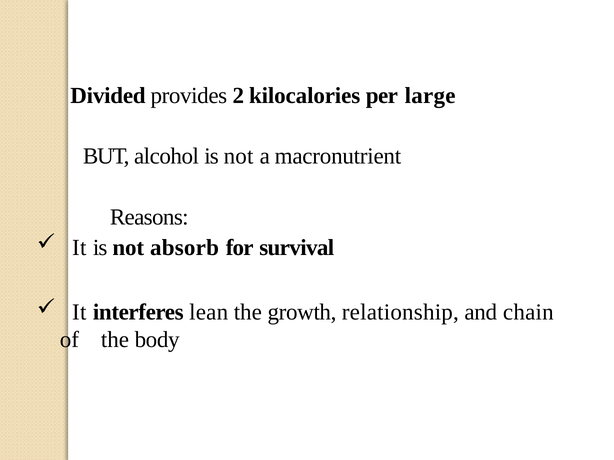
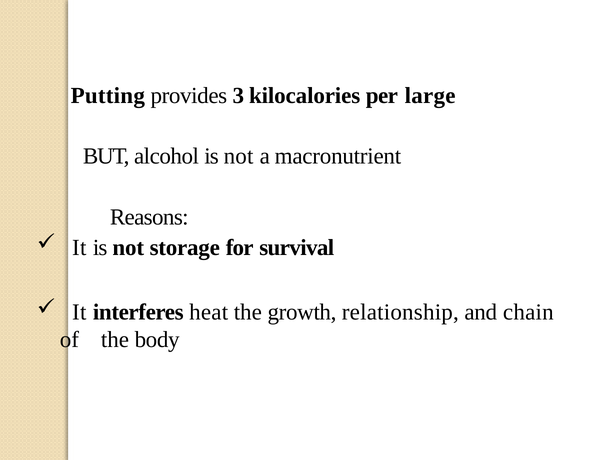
Divided: Divided -> Putting
2: 2 -> 3
absorb: absorb -> storage
lean: lean -> heat
